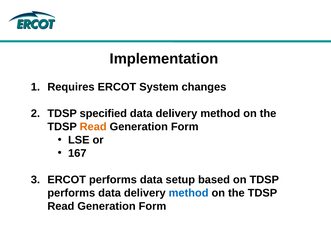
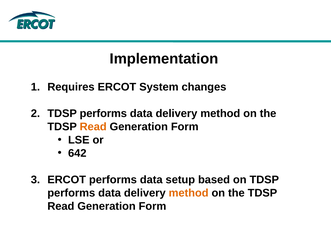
specified at (103, 114): specified -> performs
167: 167 -> 642
method at (189, 193) colour: blue -> orange
